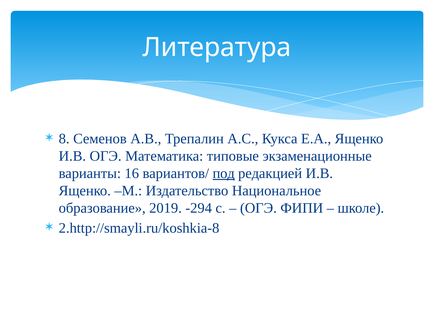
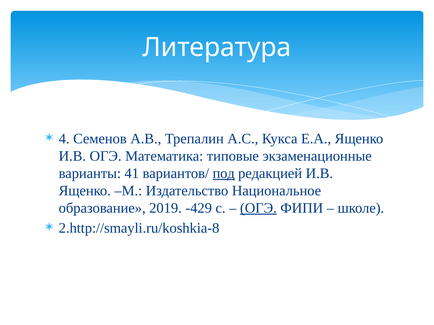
8: 8 -> 4
16: 16 -> 41
-294: -294 -> -429
ОГЭ at (258, 208) underline: none -> present
